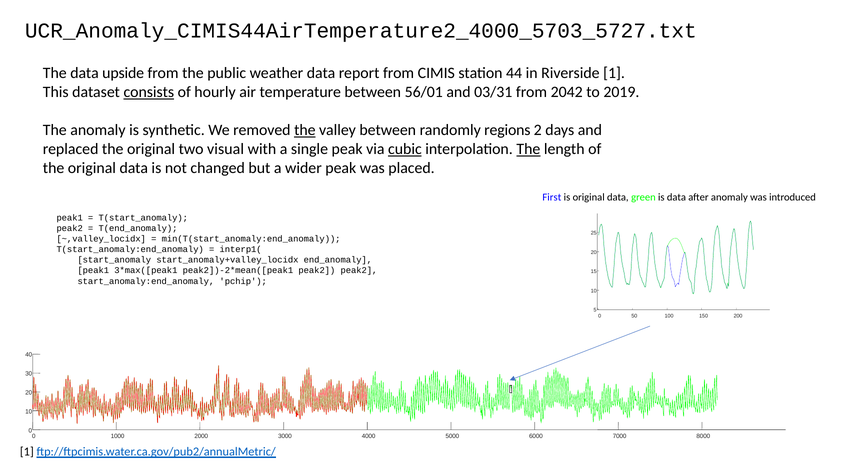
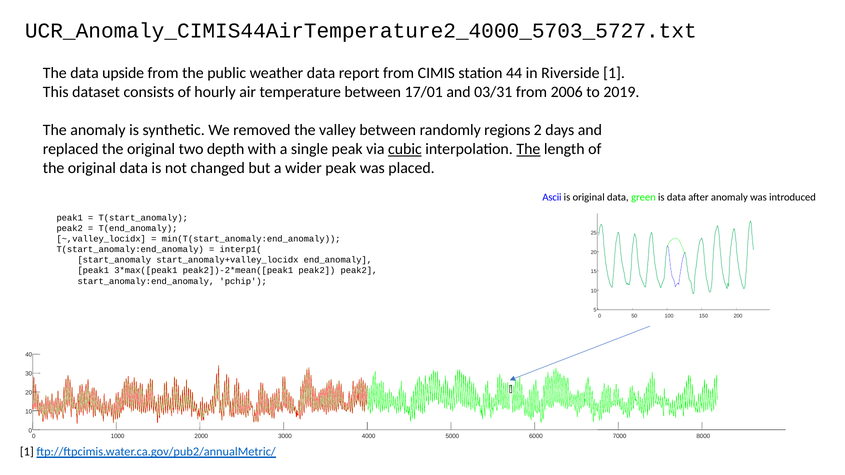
consists underline: present -> none
56/01: 56/01 -> 17/01
2042: 2042 -> 2006
the at (305, 130) underline: present -> none
visual: visual -> depth
First: First -> Ascii
